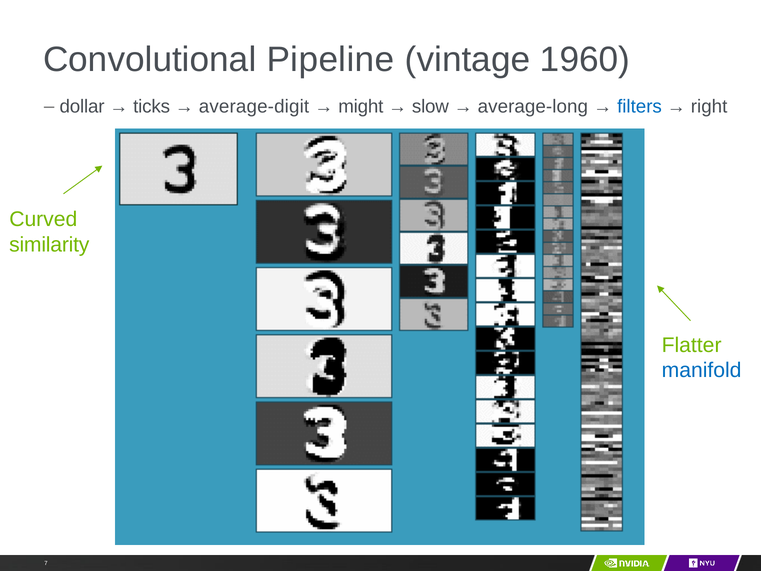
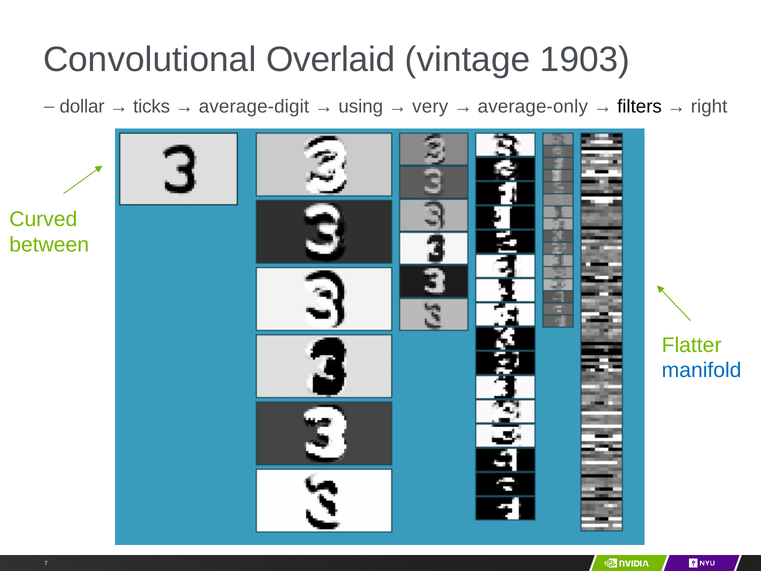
Pipeline: Pipeline -> Overlaid
1960: 1960 -> 1903
might: might -> using
slow: slow -> very
average-long: average-long -> average-only
filters colour: blue -> black
similarity: similarity -> between
